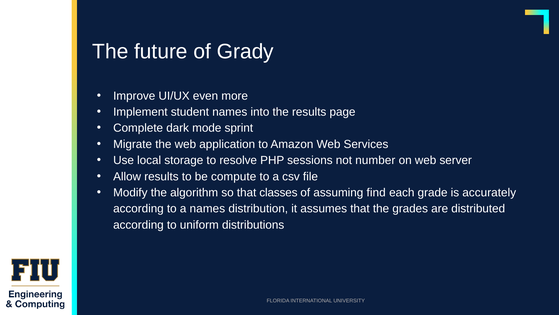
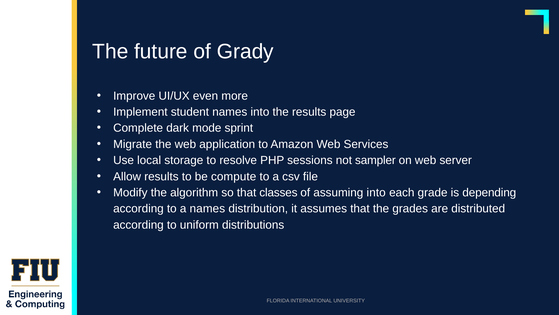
number: number -> sampler
assuming find: find -> into
accurately: accurately -> depending
